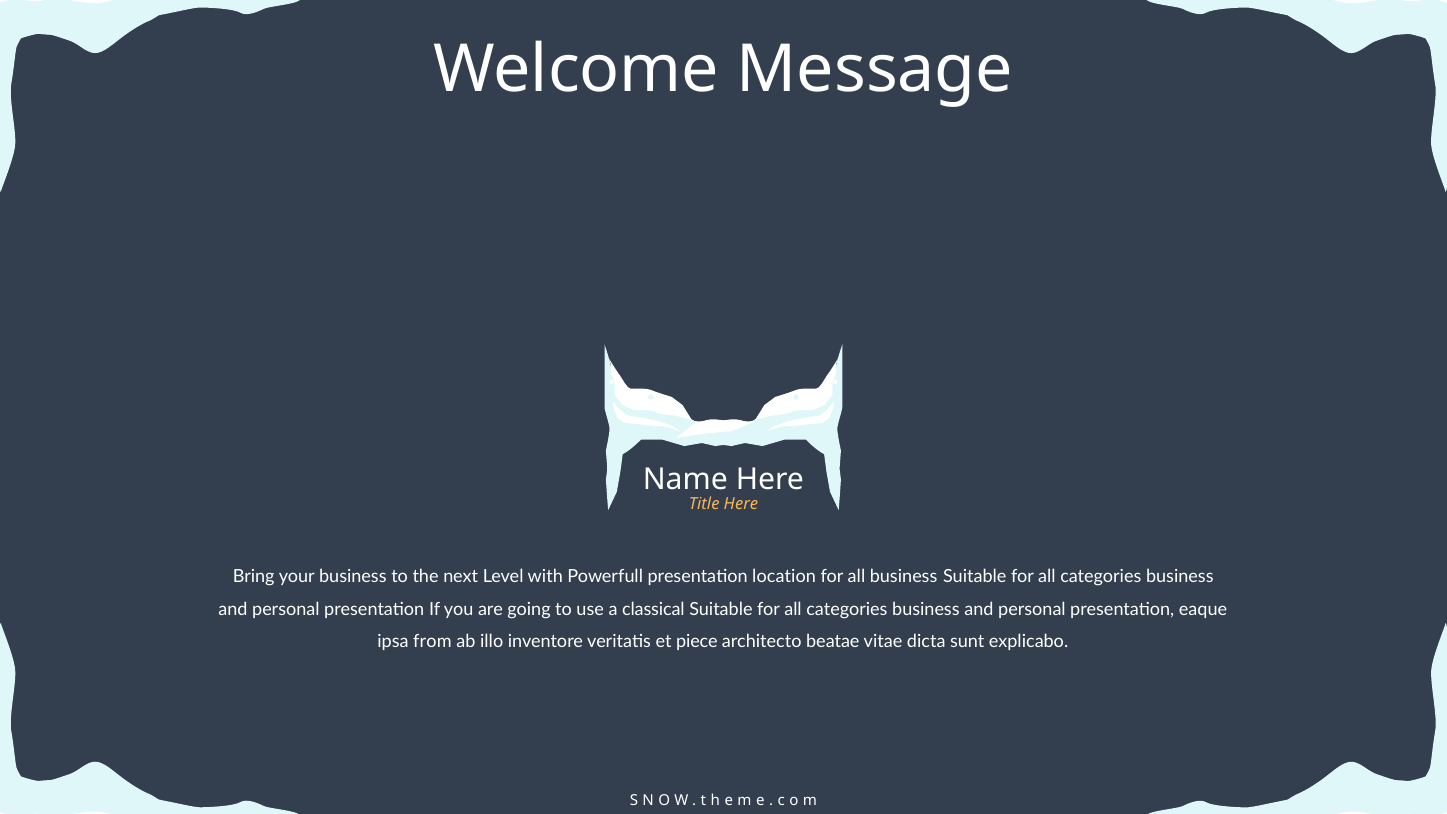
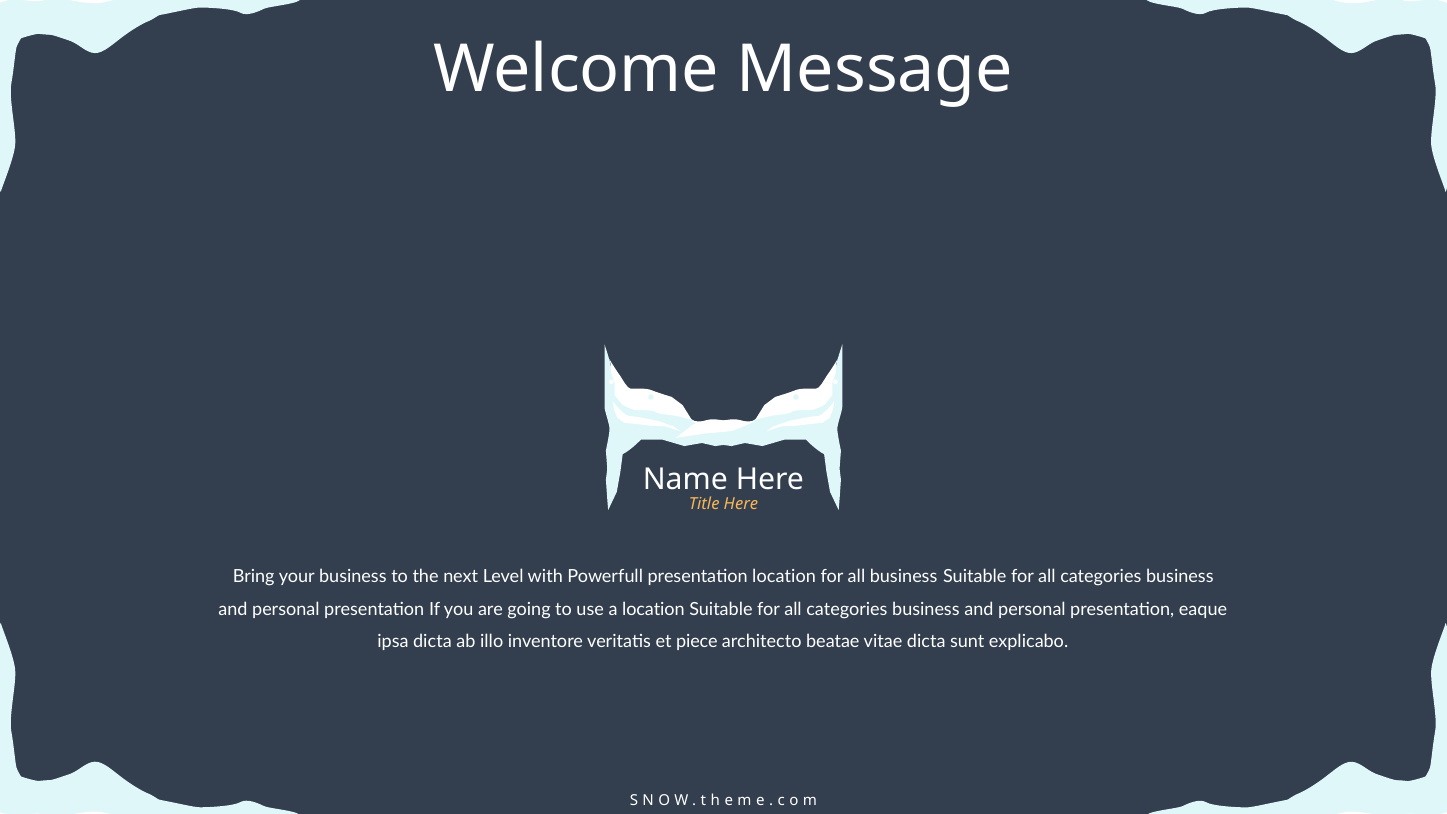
a classical: classical -> location
ipsa from: from -> dicta
